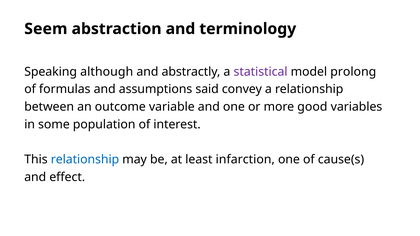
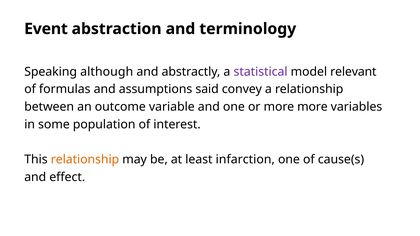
Seem: Seem -> Event
prolong: prolong -> relevant
more good: good -> more
relationship at (85, 160) colour: blue -> orange
